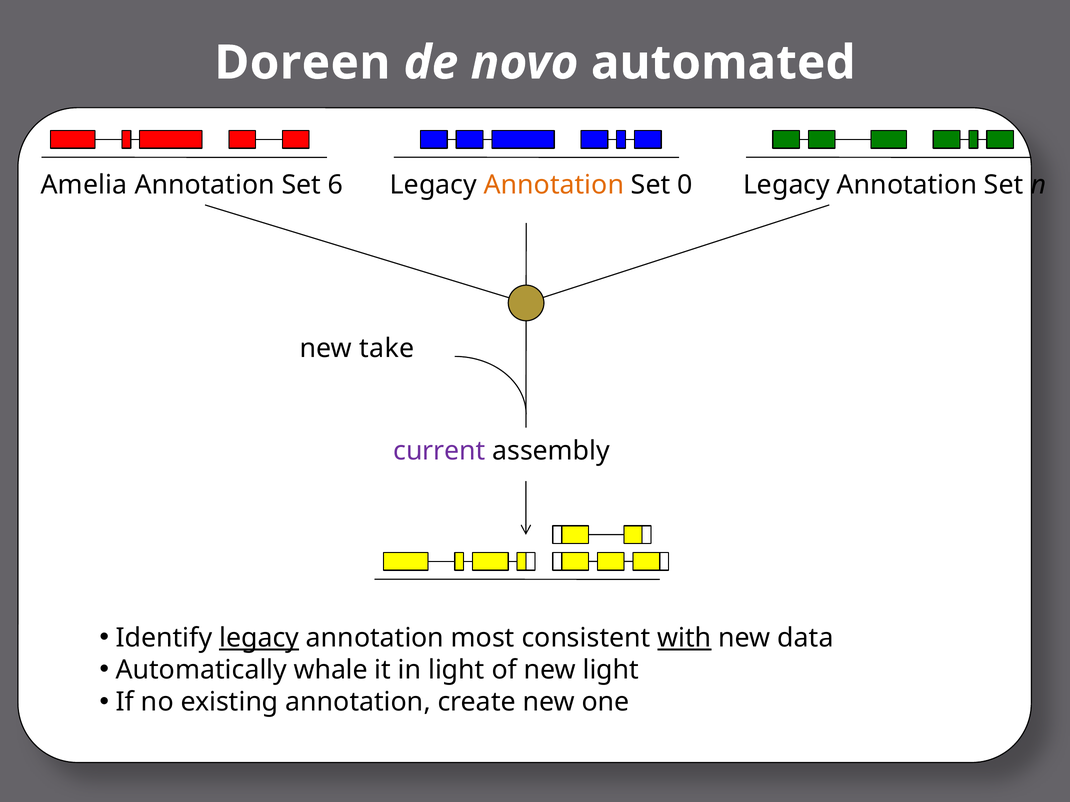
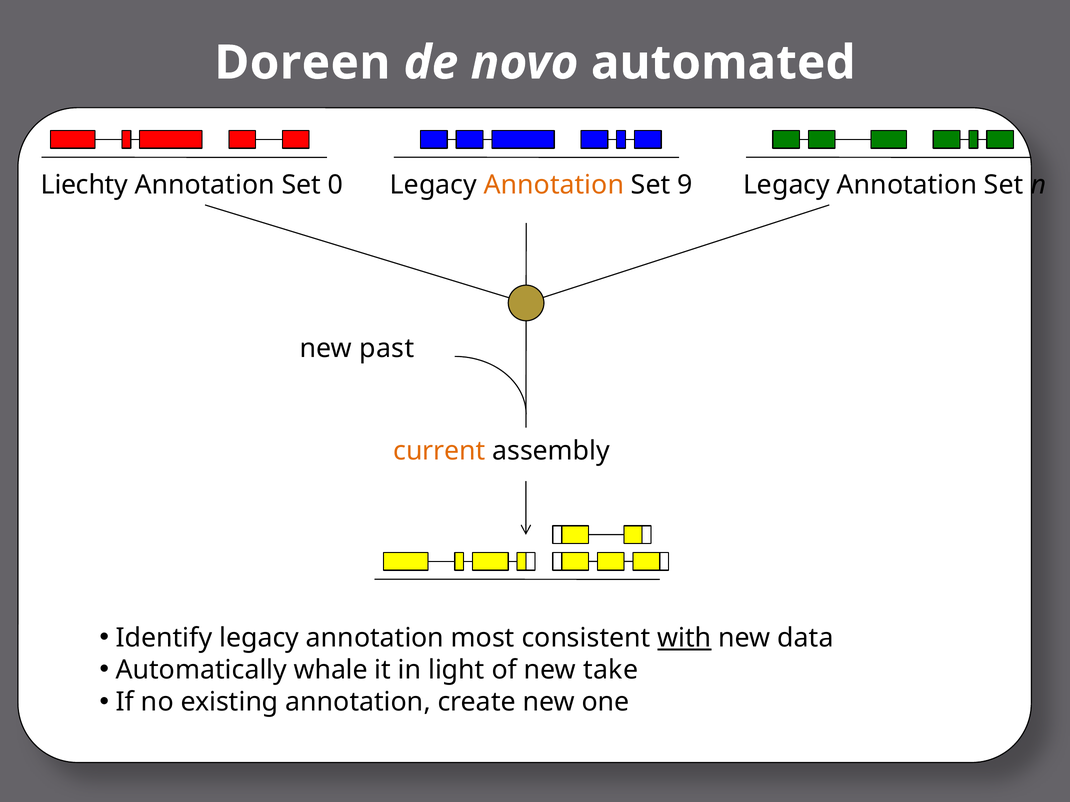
Amelia: Amelia -> Liechty
6: 6 -> 0
0: 0 -> 9
take: take -> past
current colour: purple -> orange
legacy at (259, 638) underline: present -> none
new light: light -> take
